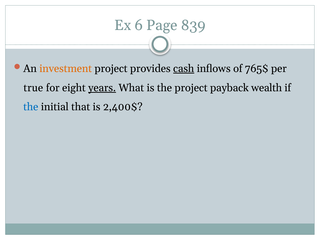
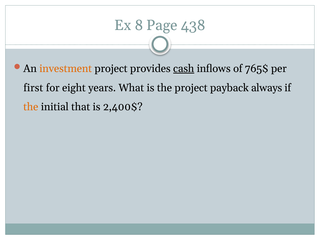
6: 6 -> 8
839: 839 -> 438
true: true -> first
years underline: present -> none
wealth: wealth -> always
the at (31, 107) colour: blue -> orange
